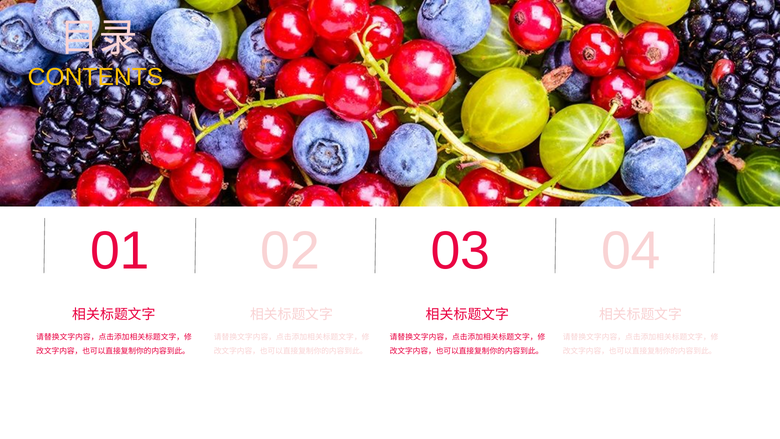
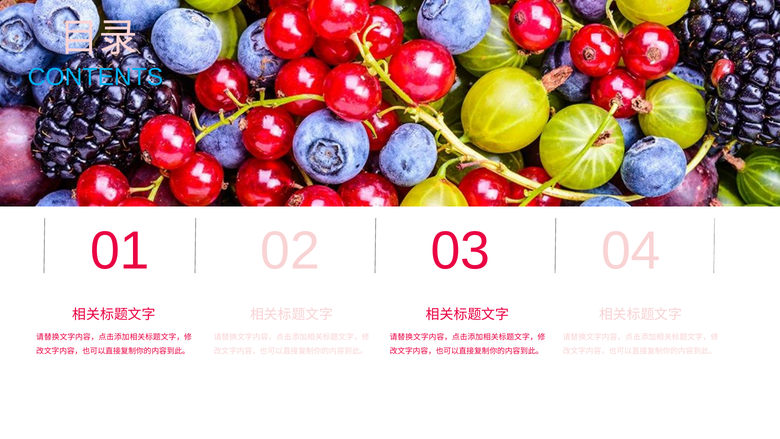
CONTENTS colour: yellow -> light blue
